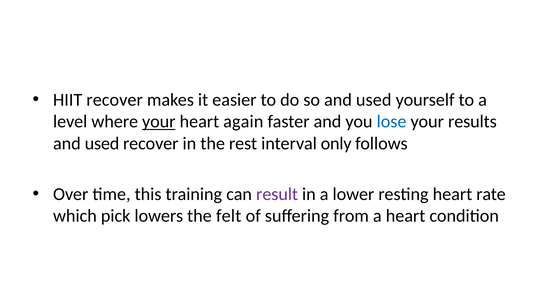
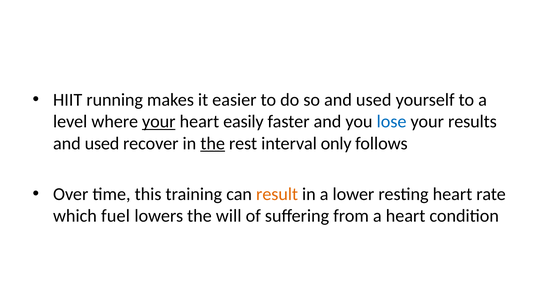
HIIT recover: recover -> running
again: again -> easily
the at (213, 143) underline: none -> present
result colour: purple -> orange
pick: pick -> fuel
felt: felt -> will
